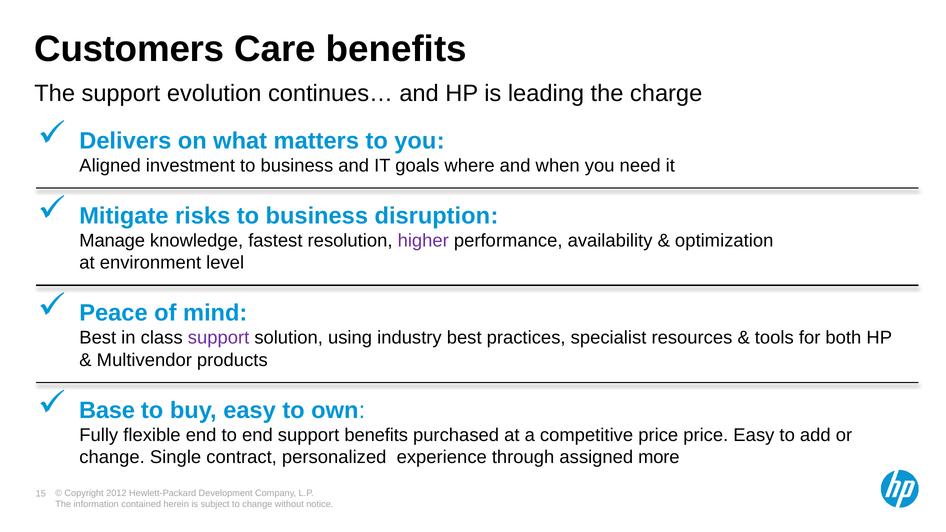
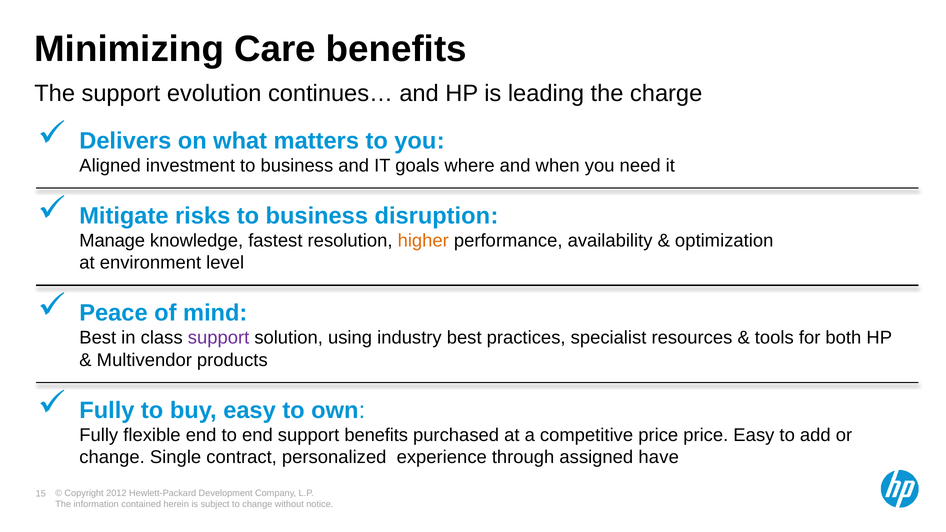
Customers: Customers -> Minimizing
higher colour: purple -> orange
Base at (107, 410): Base -> Fully
more: more -> have
